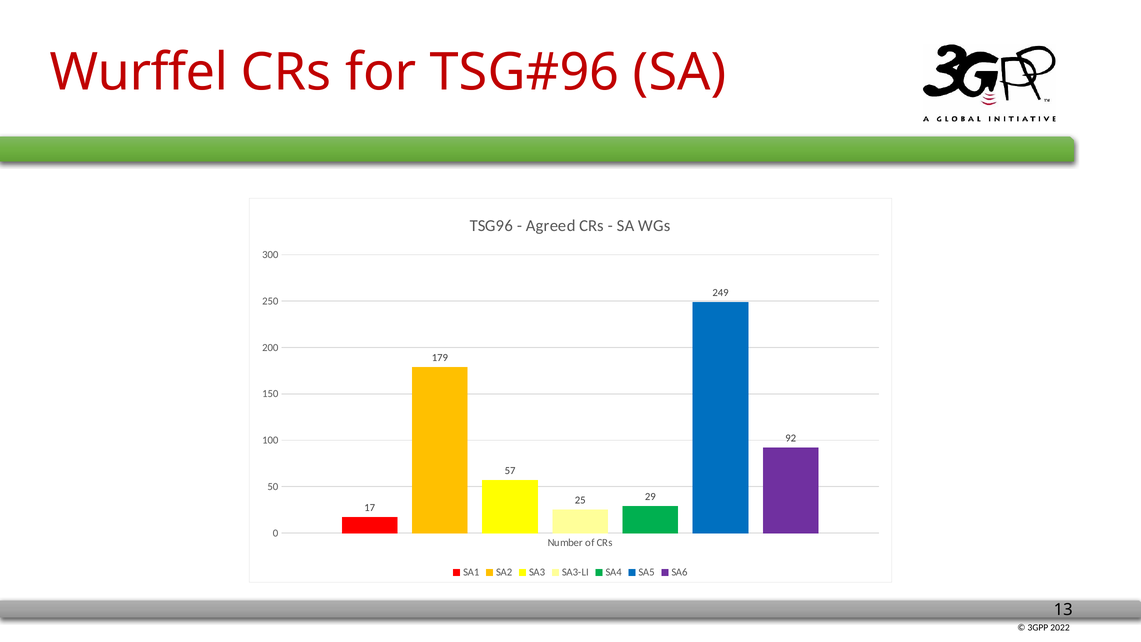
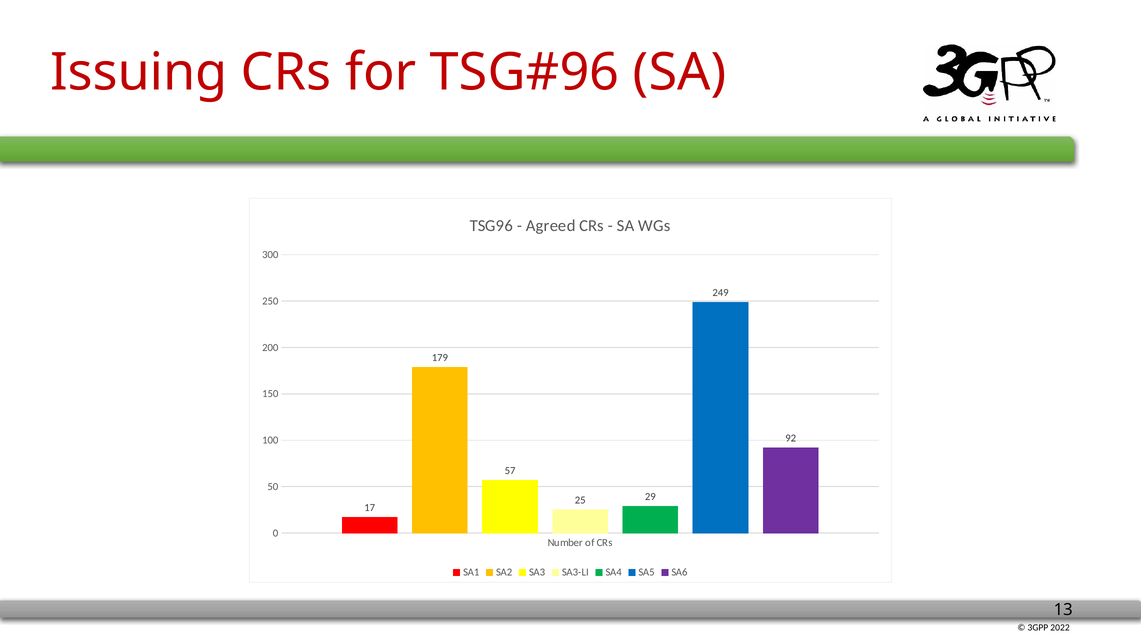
Wurffel: Wurffel -> Issuing
